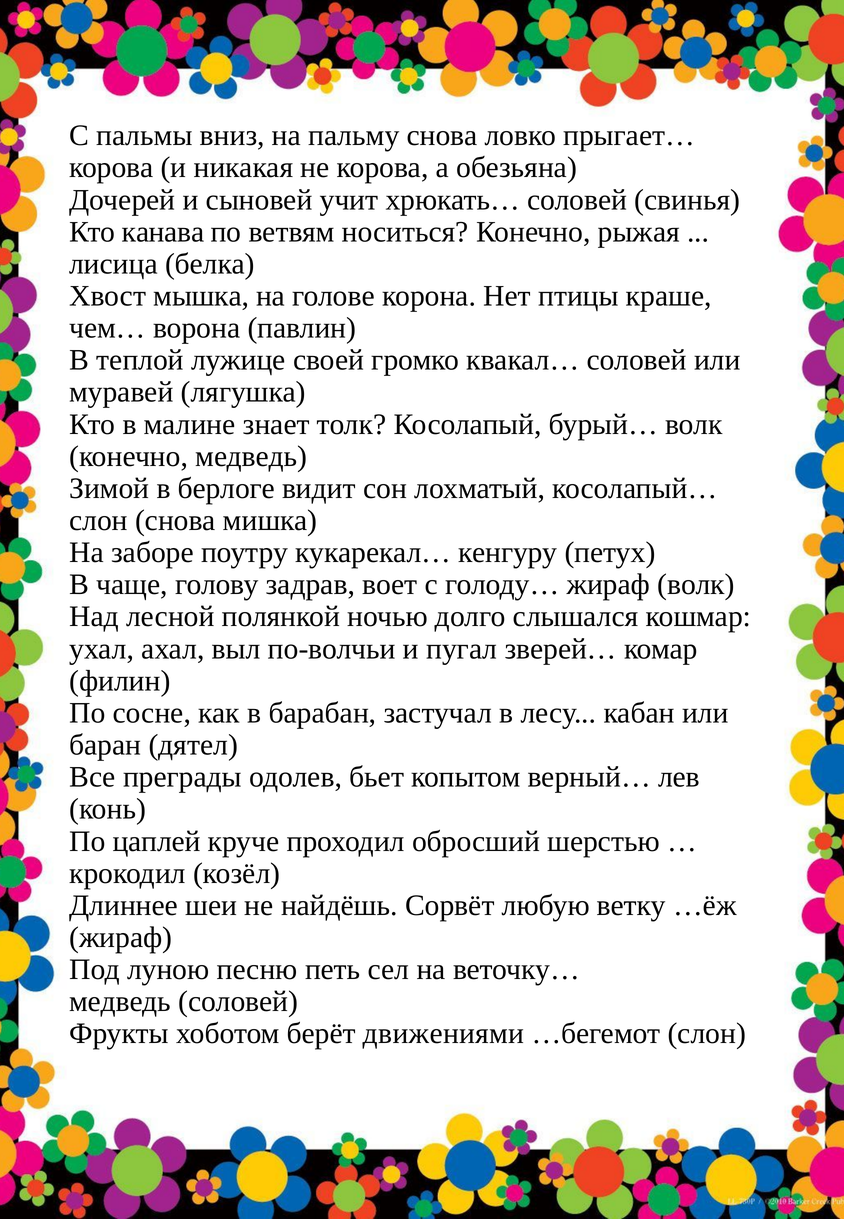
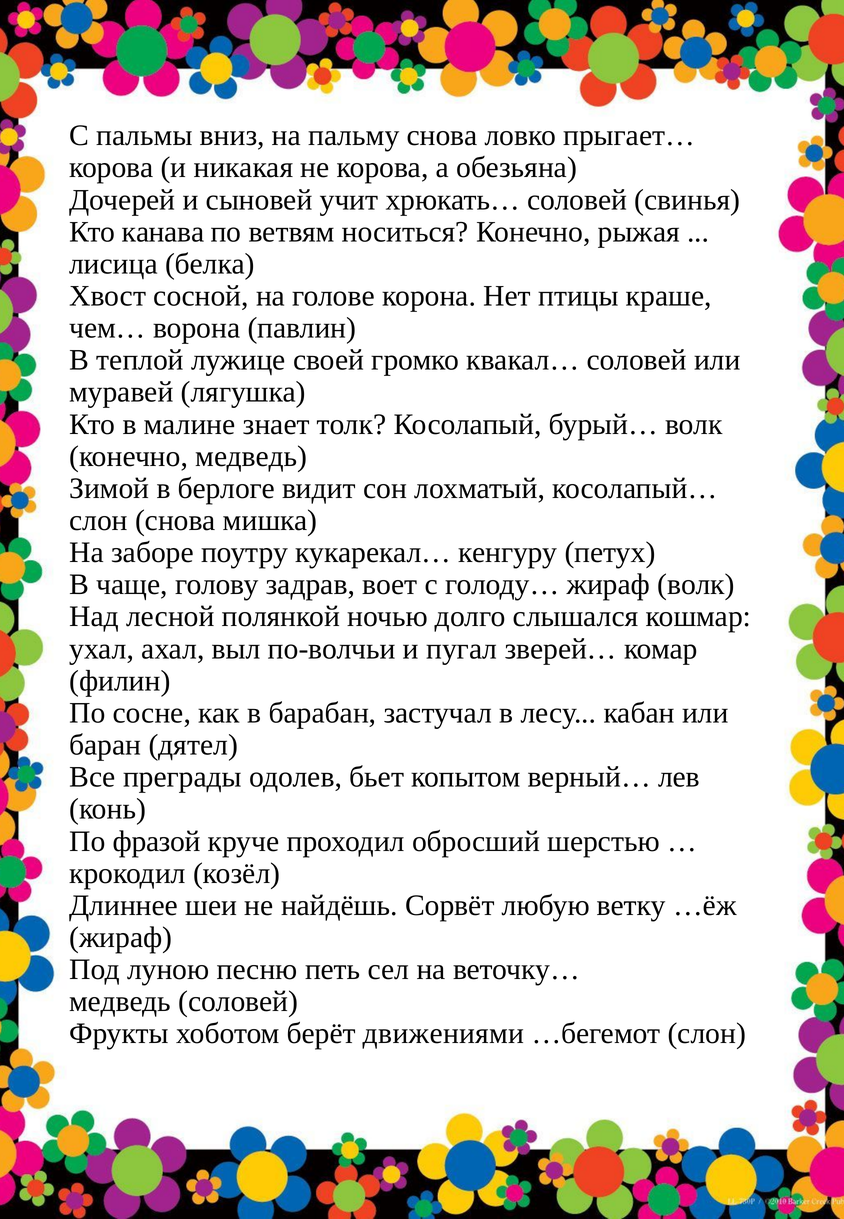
мышка: мышка -> сосной
цаплей: цаплей -> фразой
